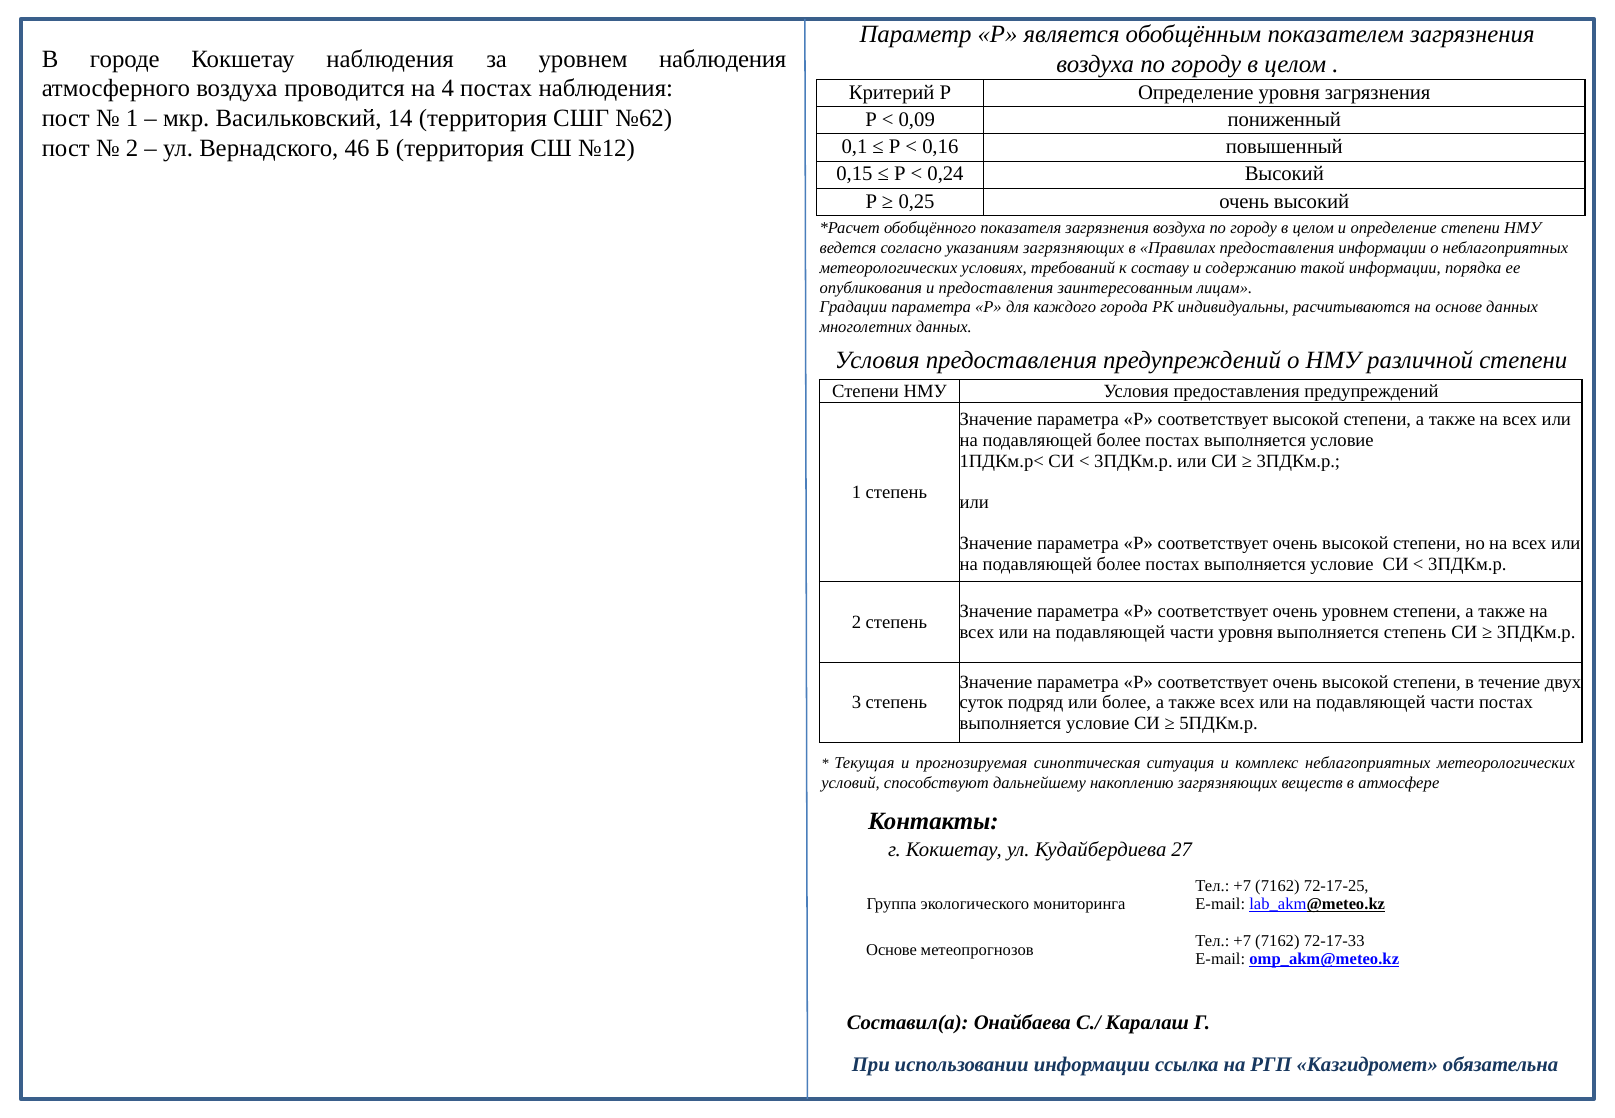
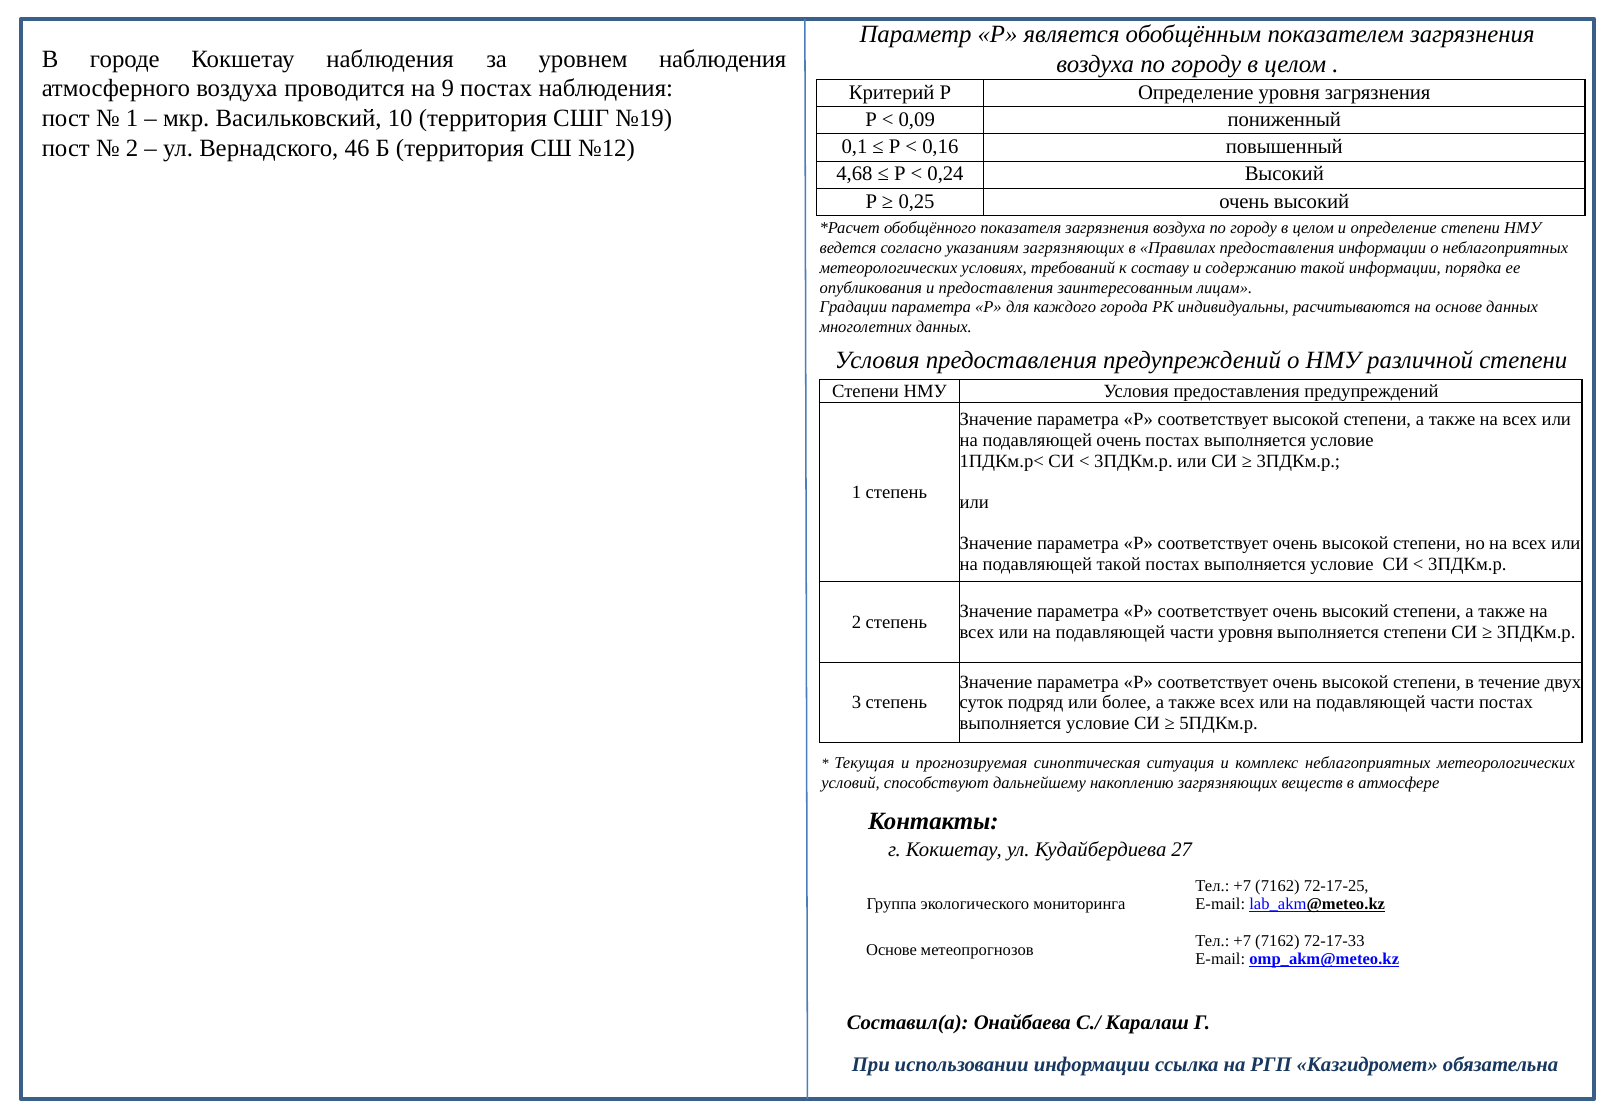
4: 4 -> 9
14: 14 -> 10
№62: №62 -> №19
0,15: 0,15 -> 4,68
более at (1119, 440): более -> очень
более at (1119, 564): более -> такой
соответствует очень уровнем: уровнем -> высокий
выполняется степень: степень -> степени
